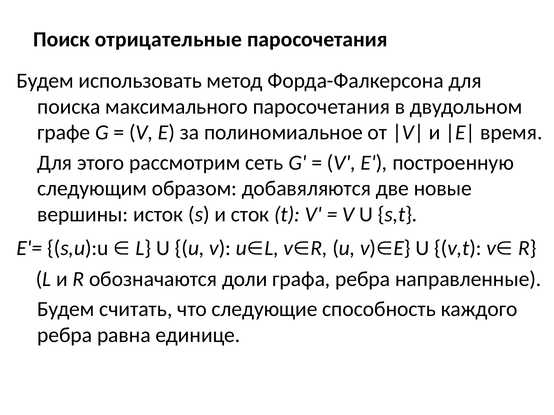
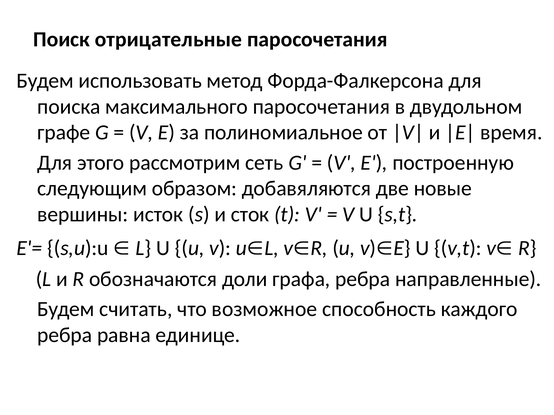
следующие: следующие -> возможное
